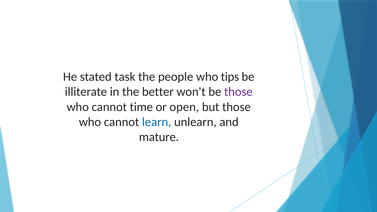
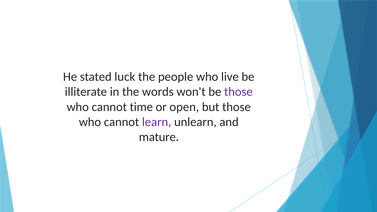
task: task -> luck
tips: tips -> live
better: better -> words
learn colour: blue -> purple
